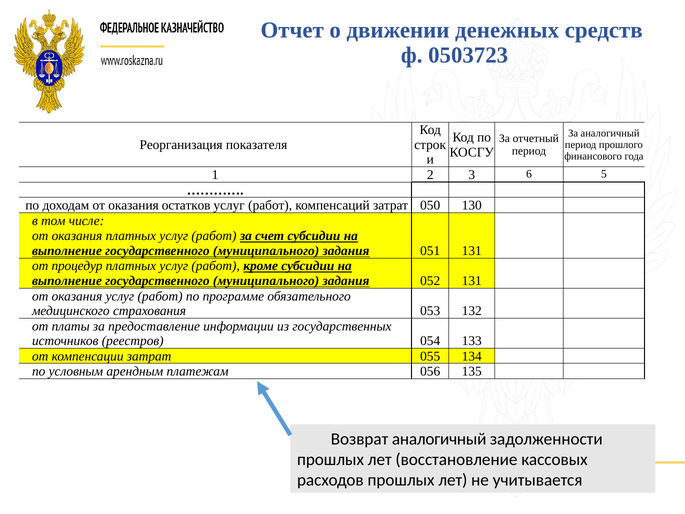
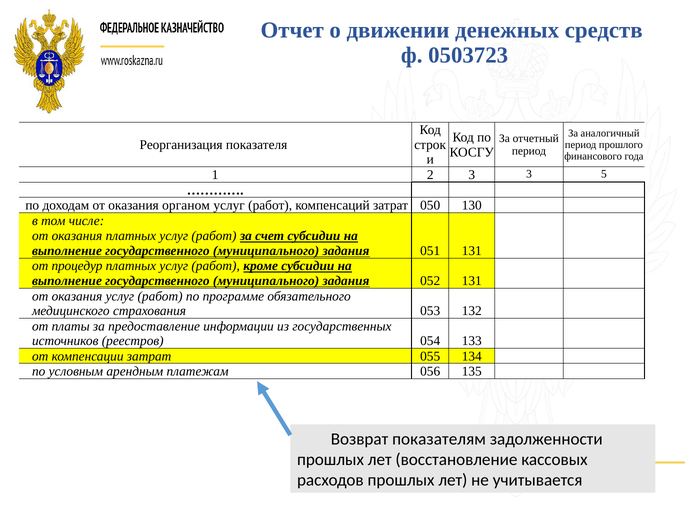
3 6: 6 -> 3
остатков: остатков -> органом
Возврат аналогичный: аналогичный -> показателям
